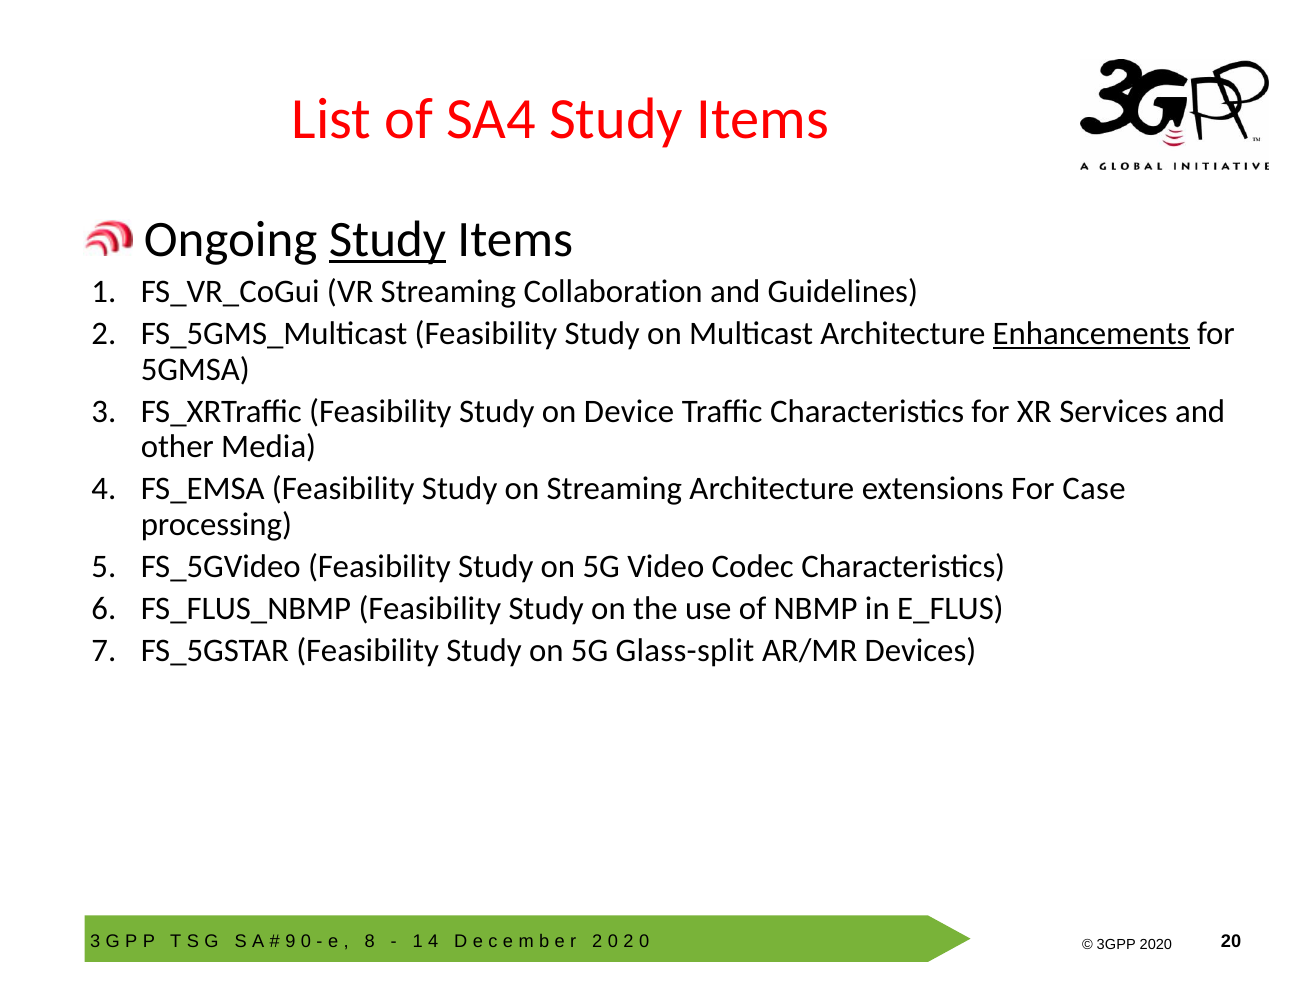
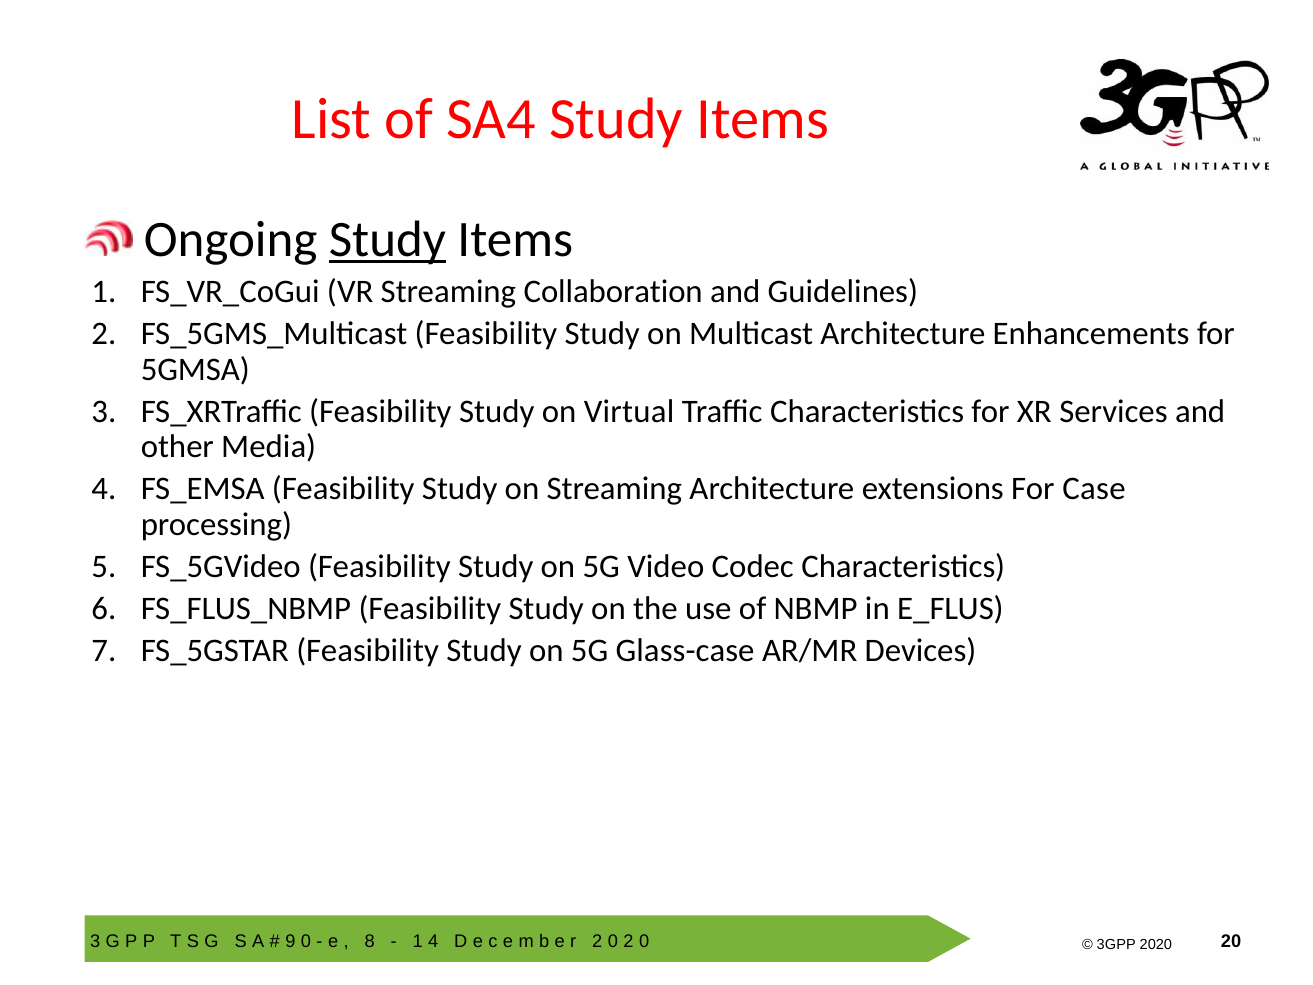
Enhancements underline: present -> none
Device: Device -> Virtual
Glass-split: Glass-split -> Glass-case
